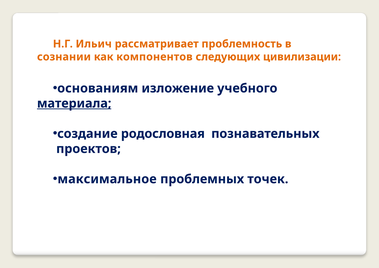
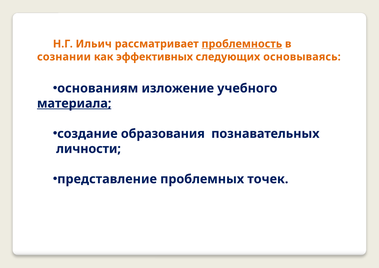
проблемность underline: none -> present
компонентов: компонентов -> эффективных
цивилизации: цивилизации -> основываясь
родословная: родословная -> образования
проектов: проектов -> личности
максимальное: максимальное -> представление
